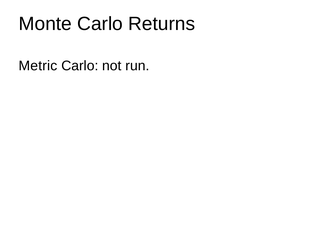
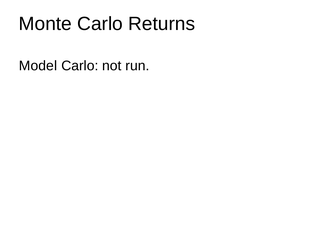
Metric: Metric -> Model
